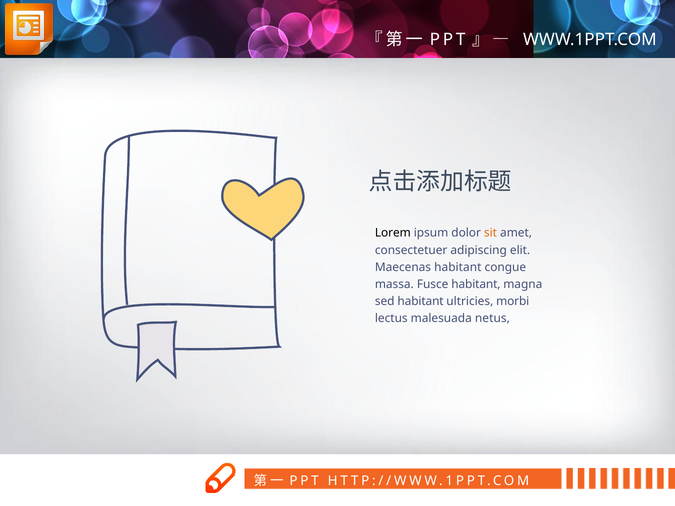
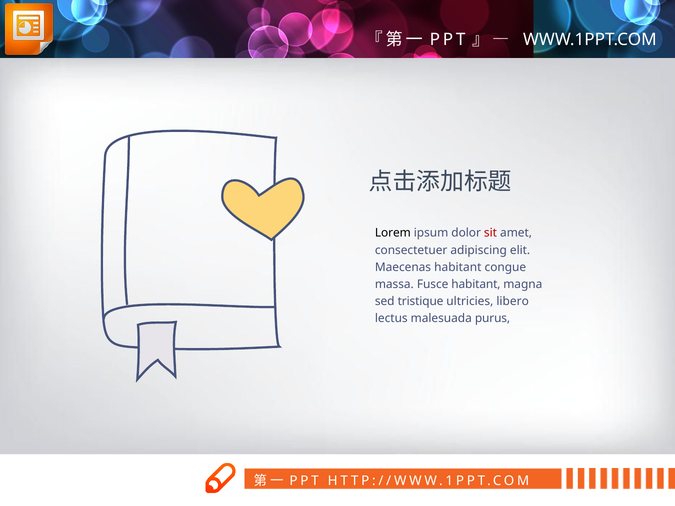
sit colour: orange -> red
sed habitant: habitant -> tristique
morbi: morbi -> libero
netus: netus -> purus
